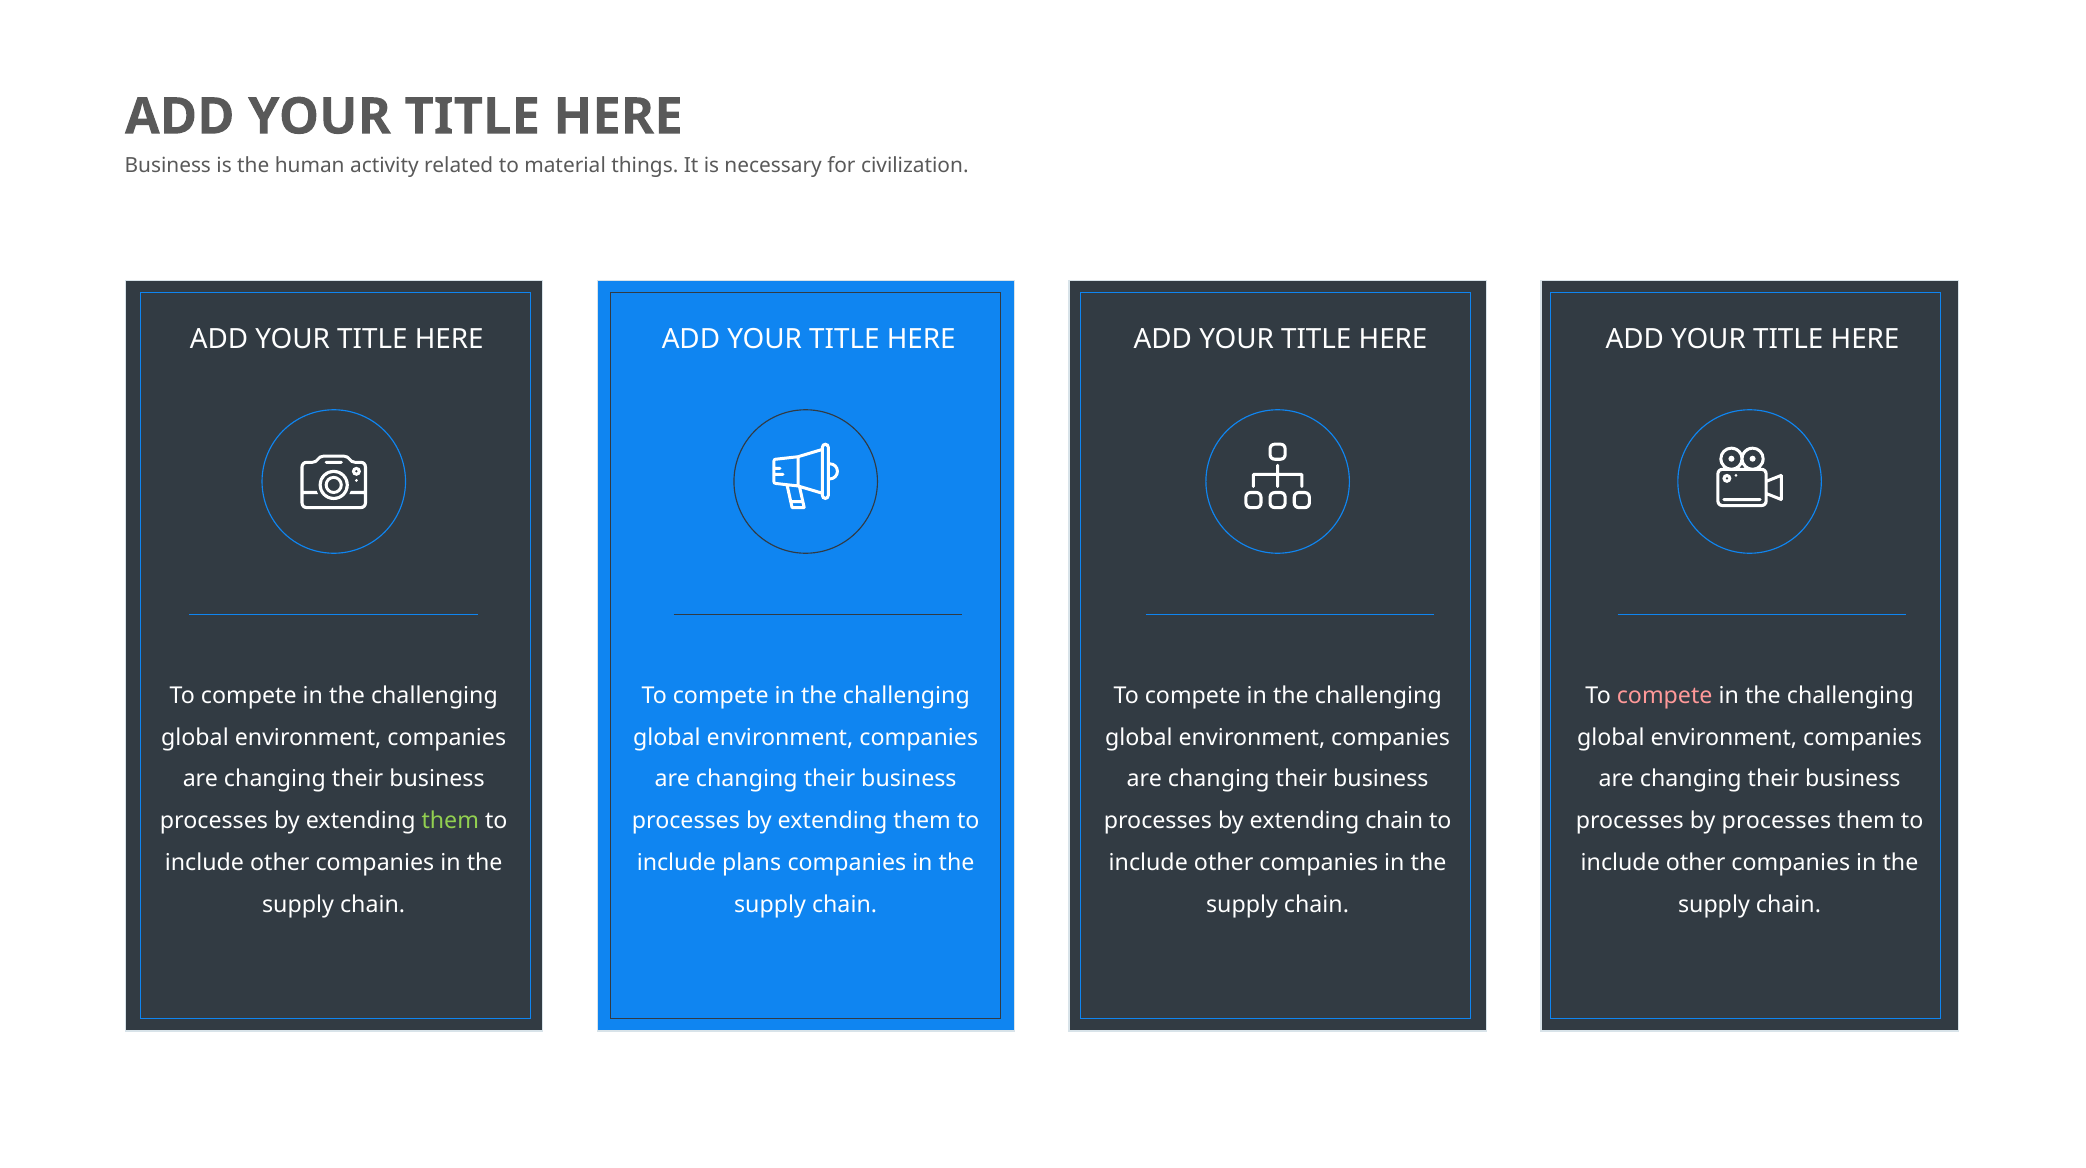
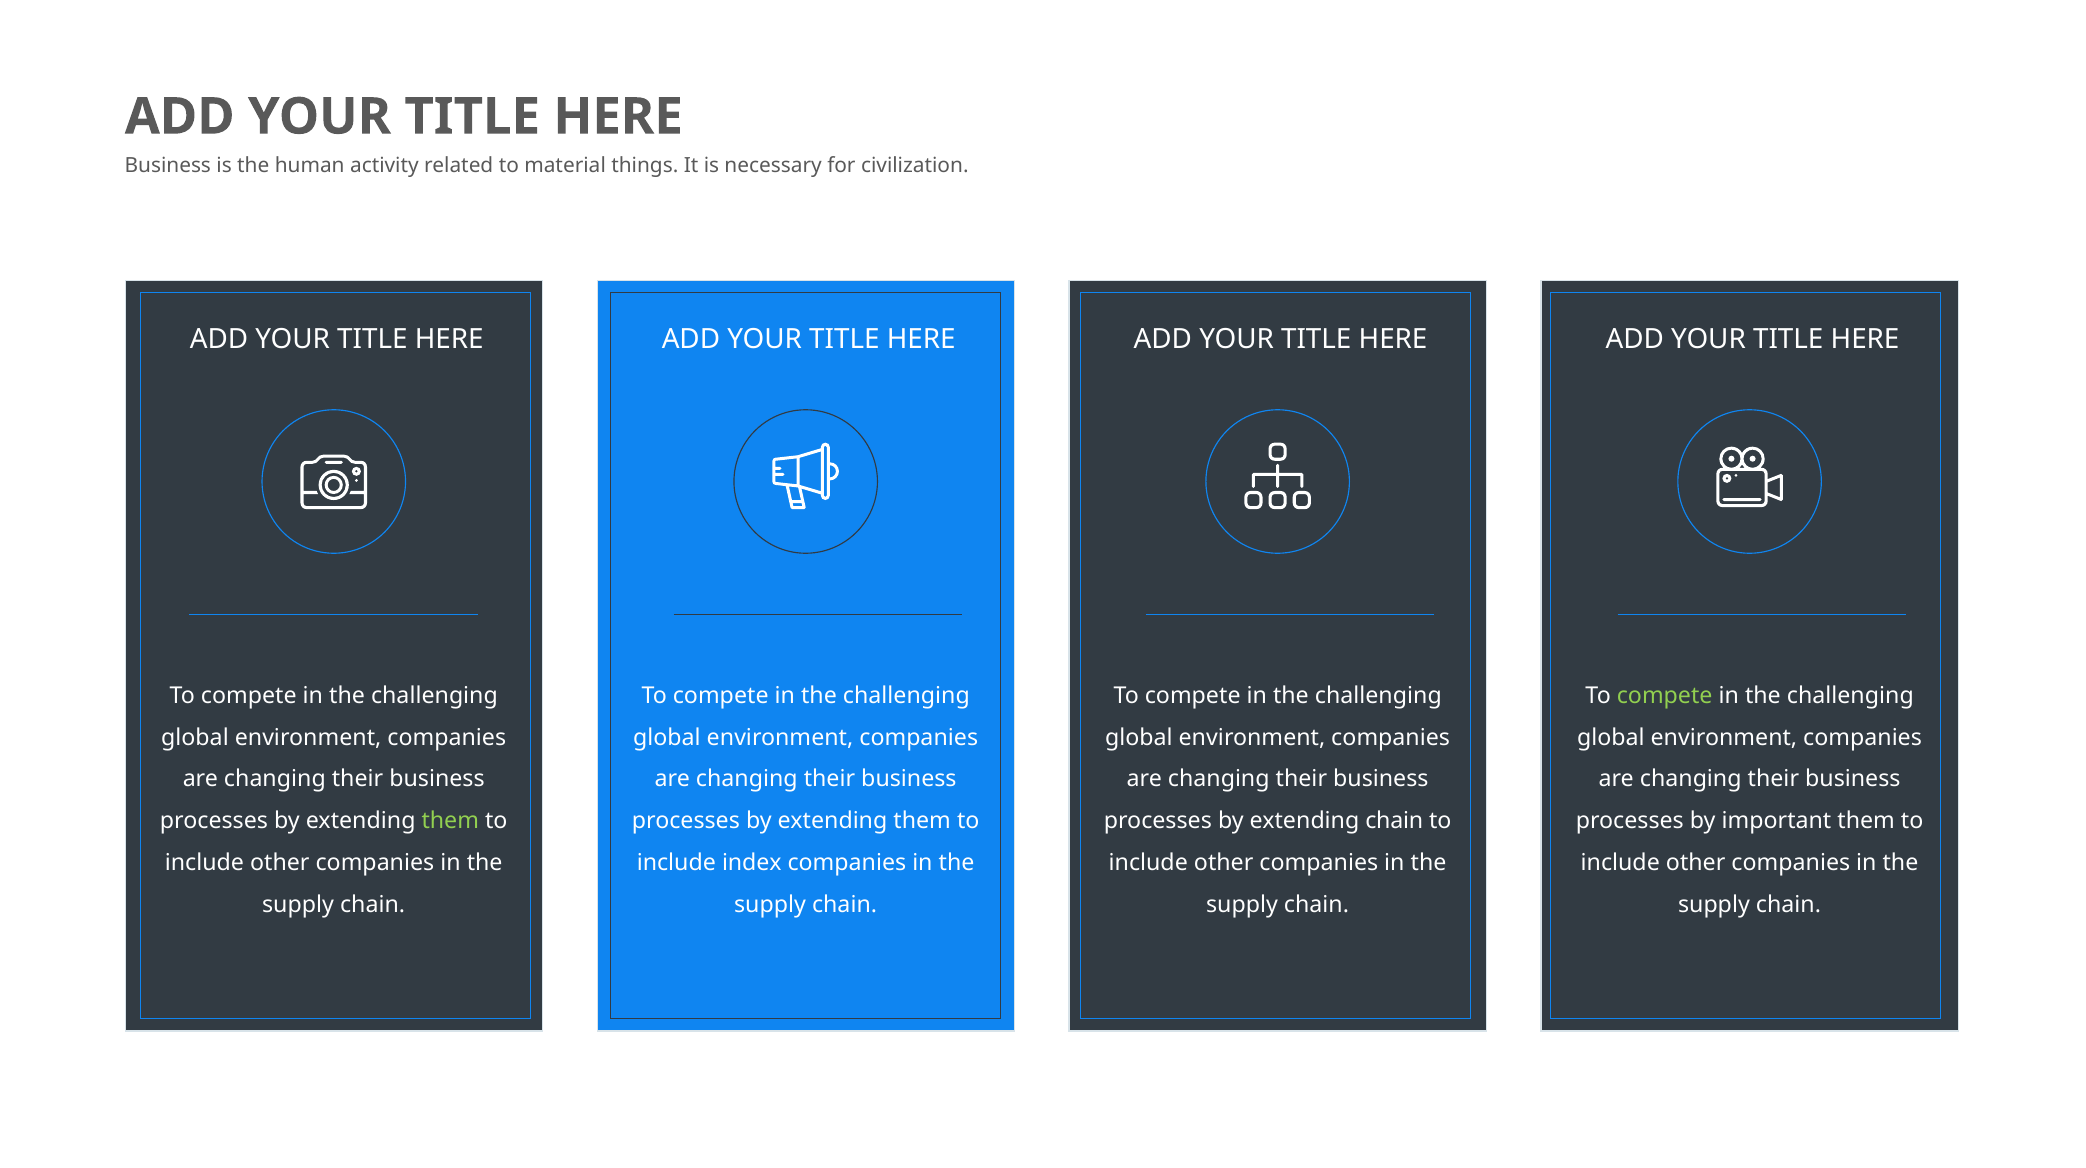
compete at (1665, 696) colour: pink -> light green
by processes: processes -> important
plans: plans -> index
